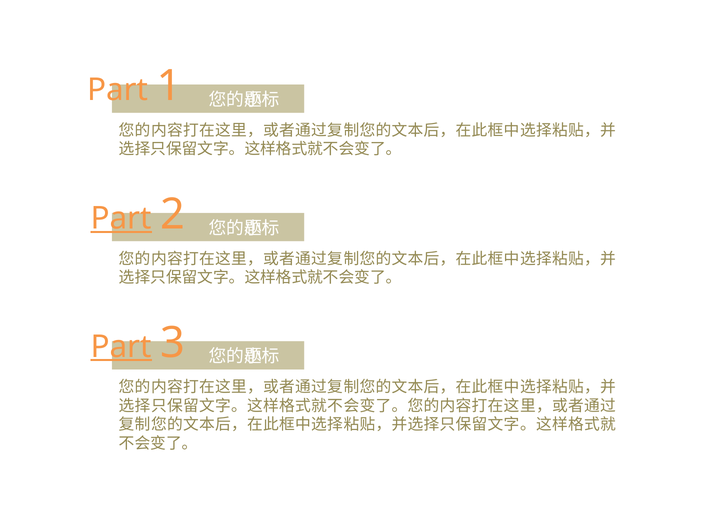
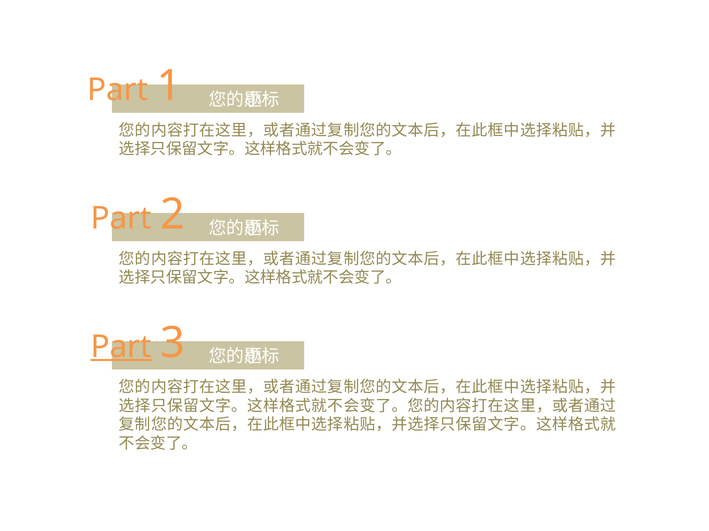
Part at (121, 219) underline: present -> none
